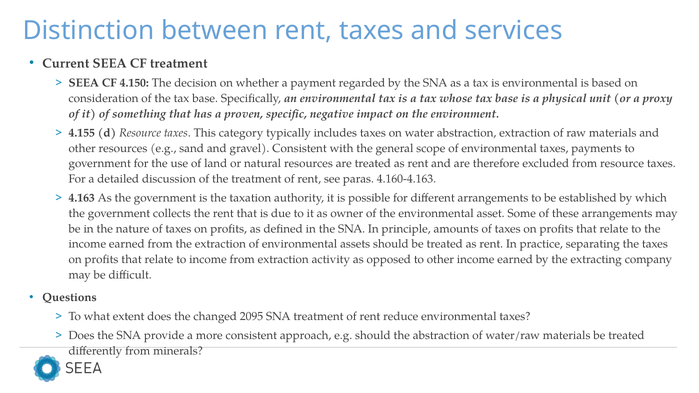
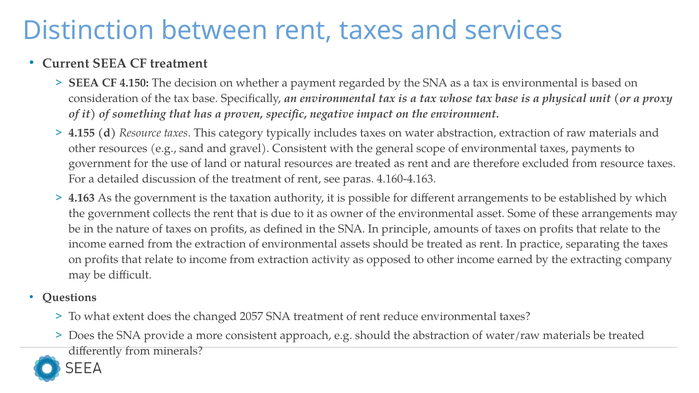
2095: 2095 -> 2057
